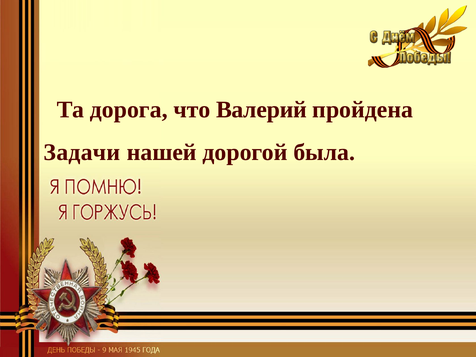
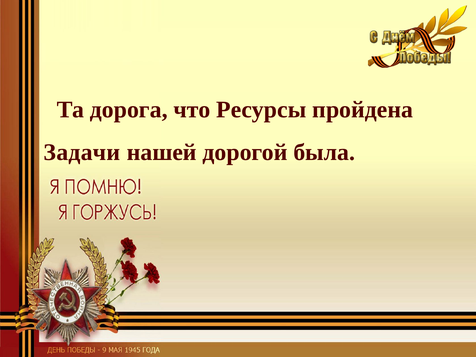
Валерий: Валерий -> Ресурсы
